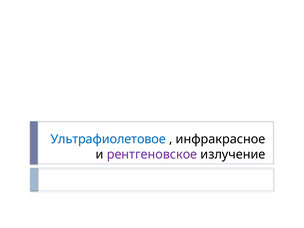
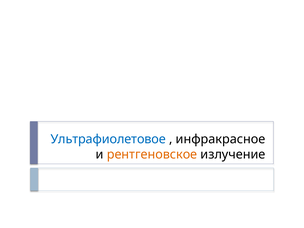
рентгеновское colour: purple -> orange
